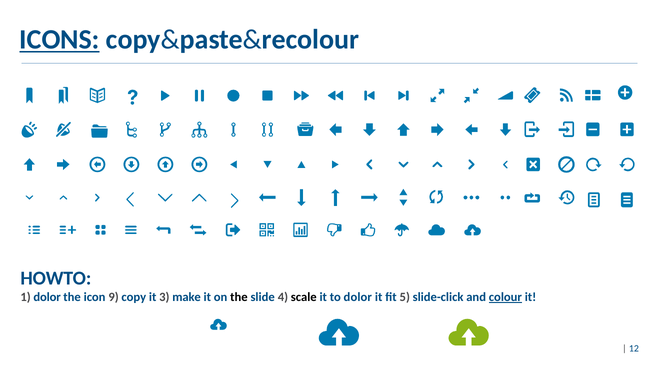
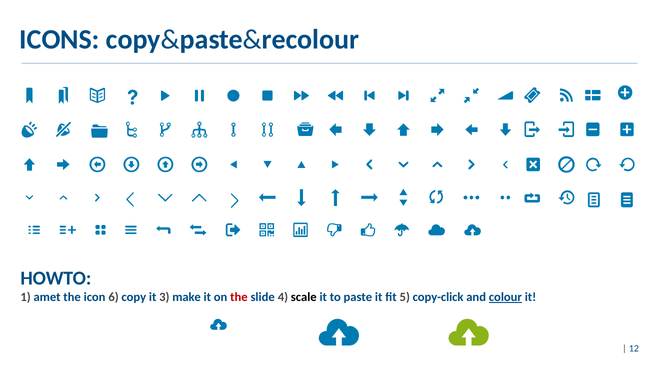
ICONS underline: present -> none
1 dolor: dolor -> amet
9: 9 -> 6
the at (239, 297) colour: black -> red
to dolor: dolor -> paste
slide-click: slide-click -> copy-click
